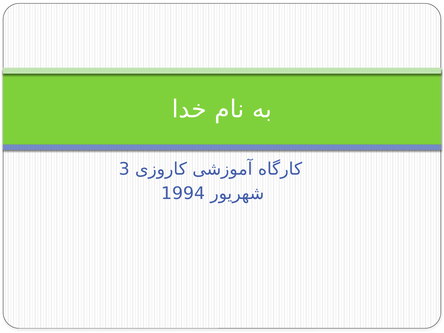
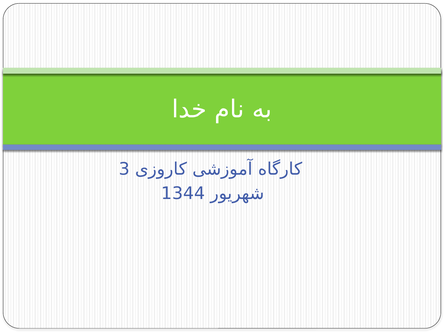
1994: 1994 -> 1344
